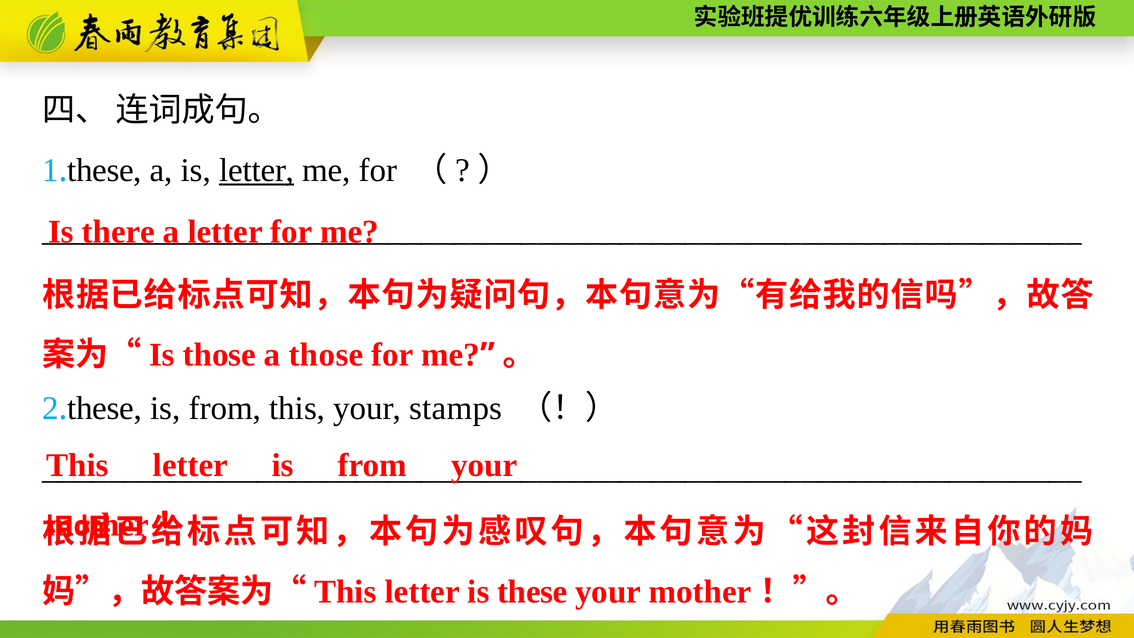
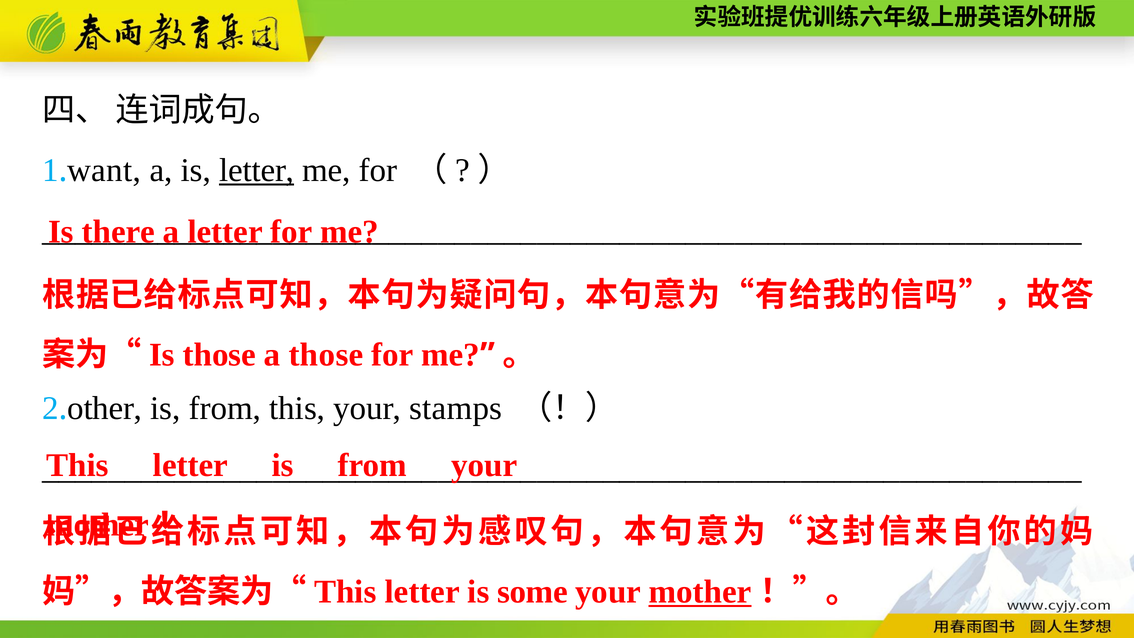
these at (105, 170): these -> want
these at (105, 408): these -> other
is these: these -> some
mother at (700, 592) underline: none -> present
